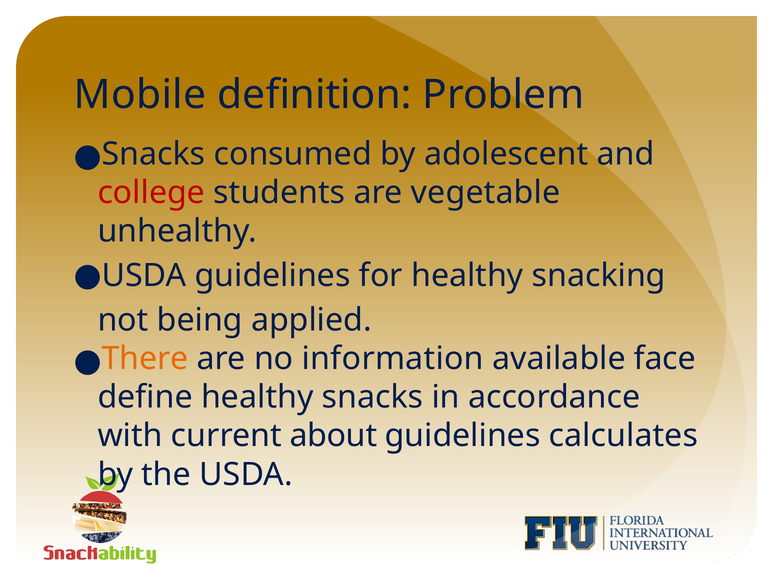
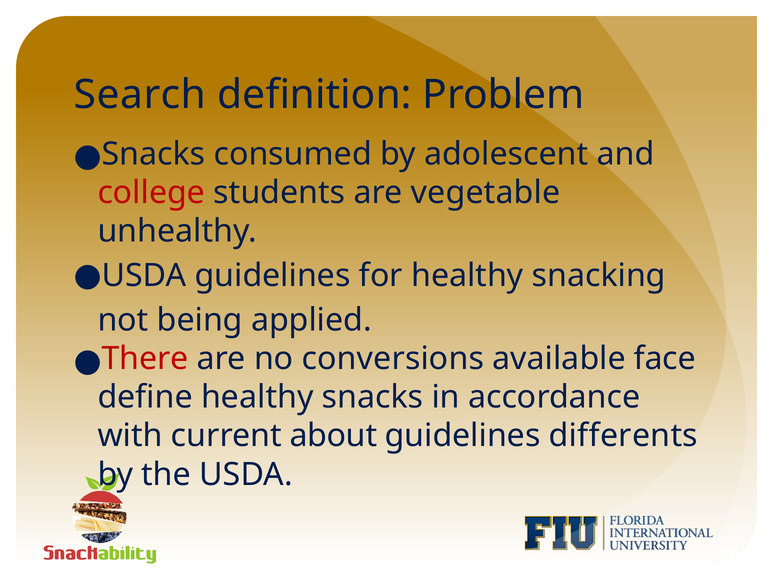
Mobile: Mobile -> Search
There colour: orange -> red
information: information -> conversions
calculates: calculates -> differents
